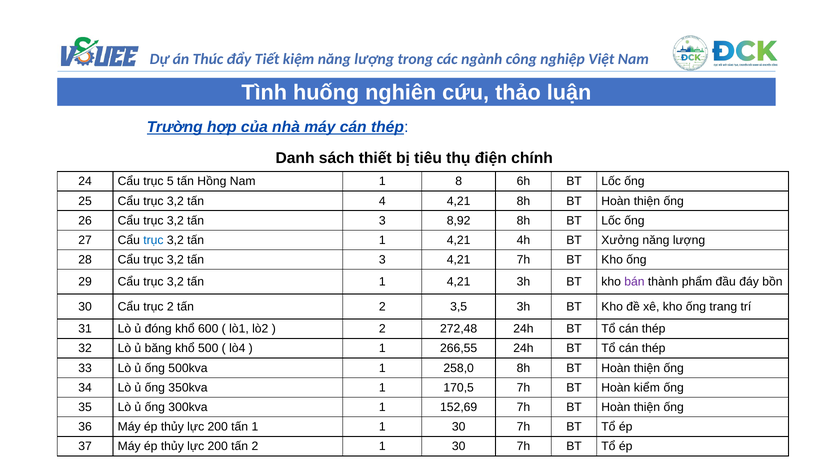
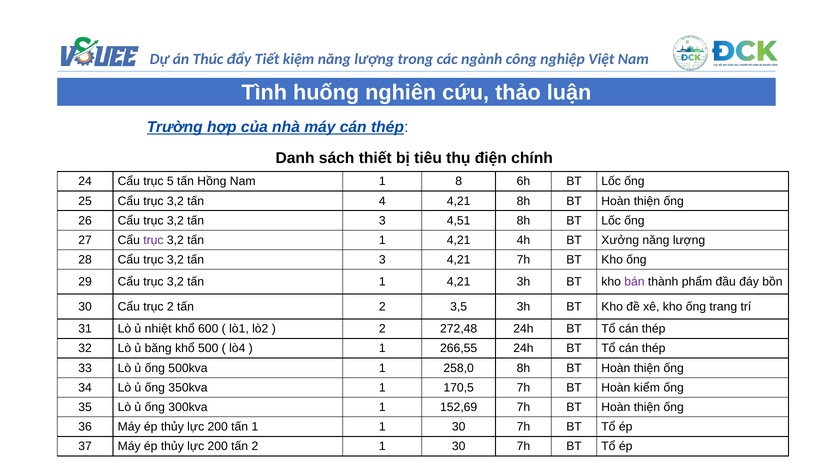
8,92: 8,92 -> 4,51
trục at (153, 240) colour: blue -> purple
đóng: đóng -> nhiệt
